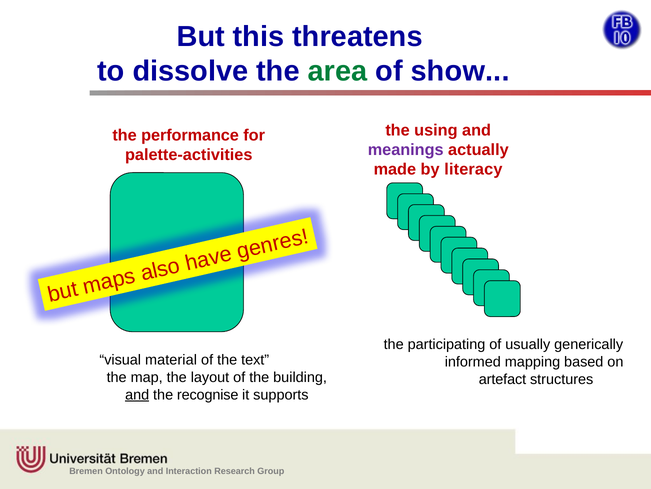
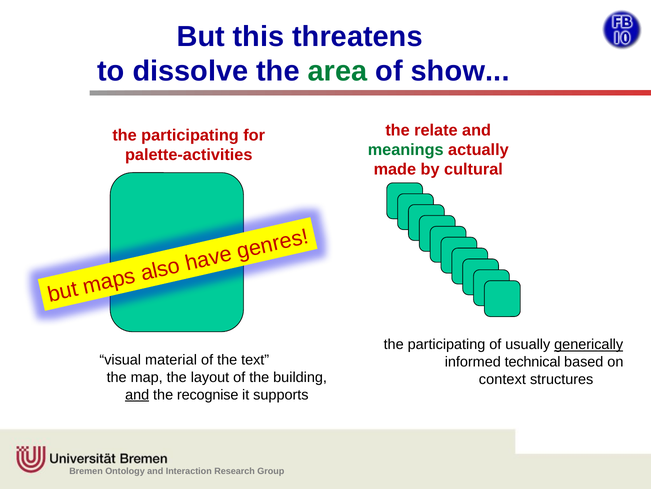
using: using -> relate
performance at (190, 135): performance -> participating
meanings colour: purple -> green
literacy: literacy -> cultural
generically underline: none -> present
mapping: mapping -> technical
artefact: artefact -> context
